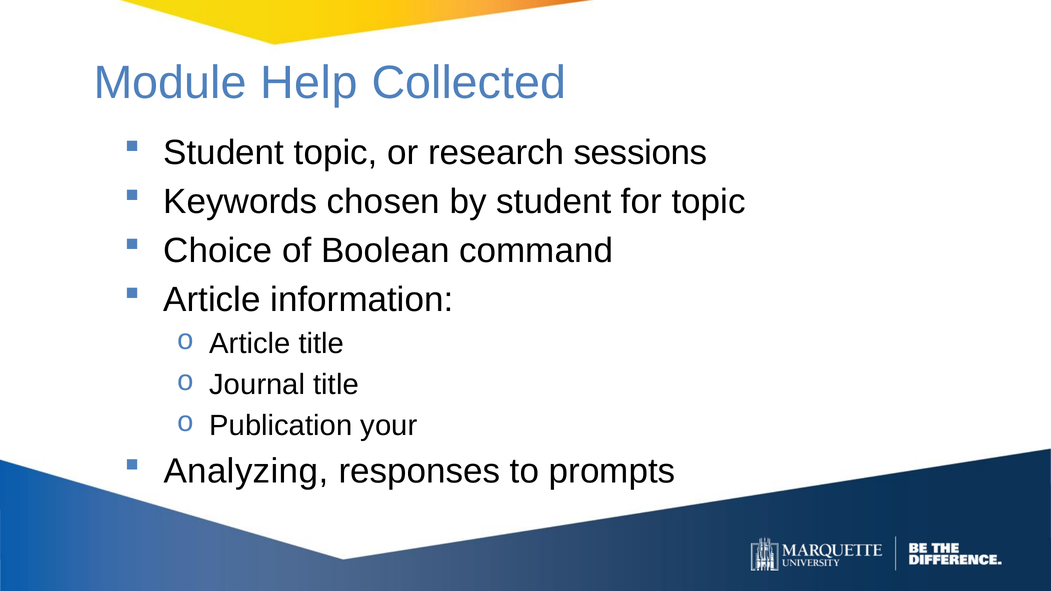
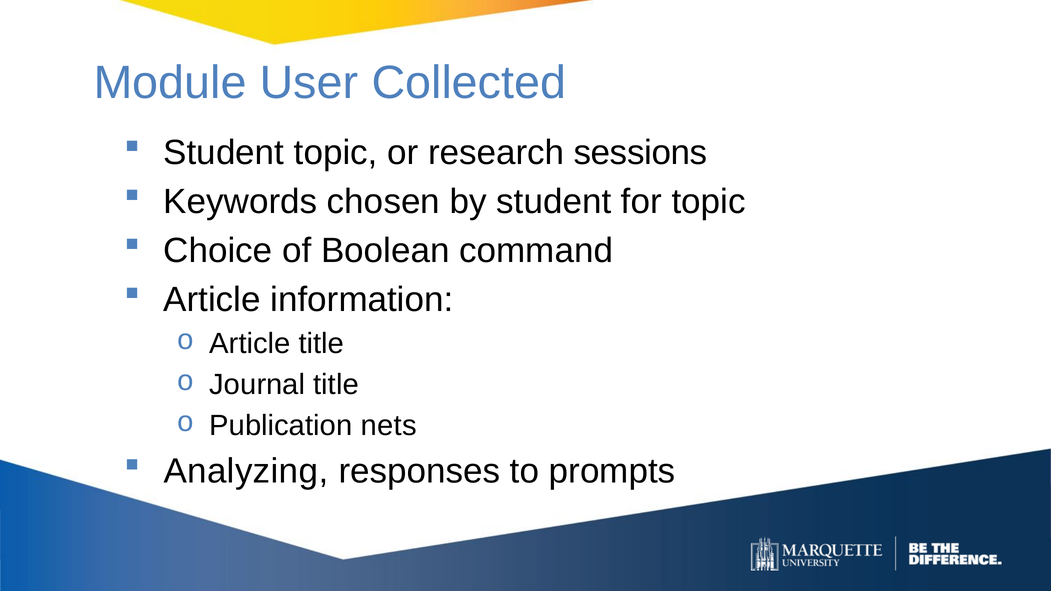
Help: Help -> User
your: your -> nets
